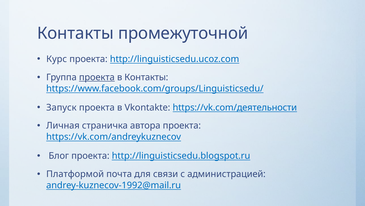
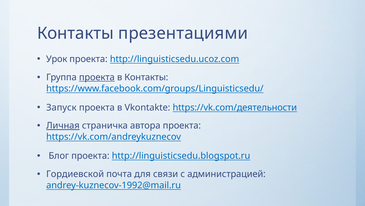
промежуточной: промежуточной -> презентациями
Курс: Курс -> Урок
Личная underline: none -> present
Платформой: Платформой -> Гордиевской
